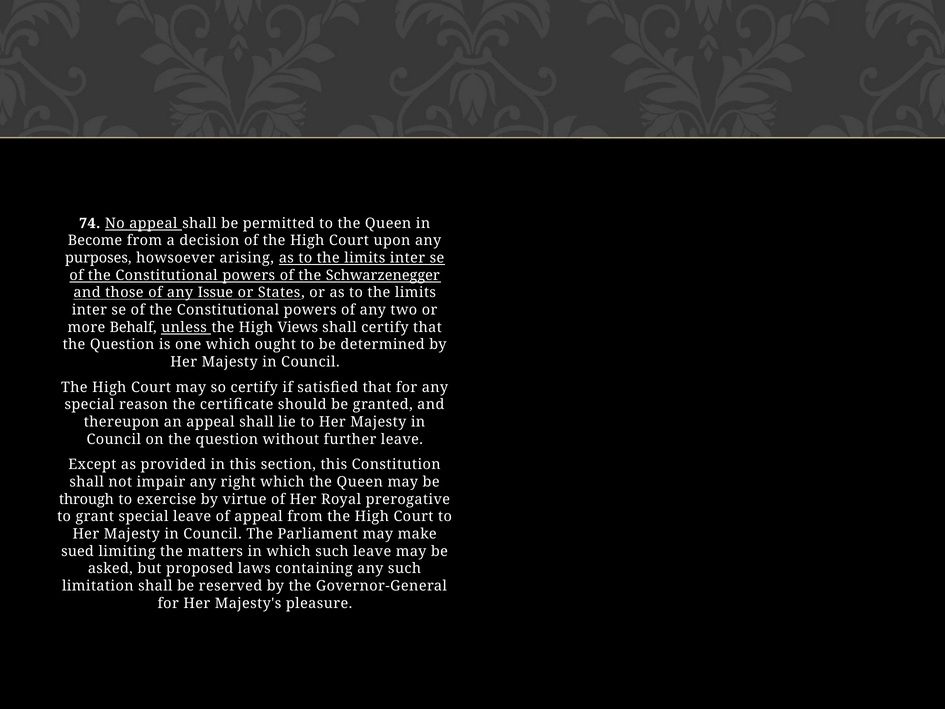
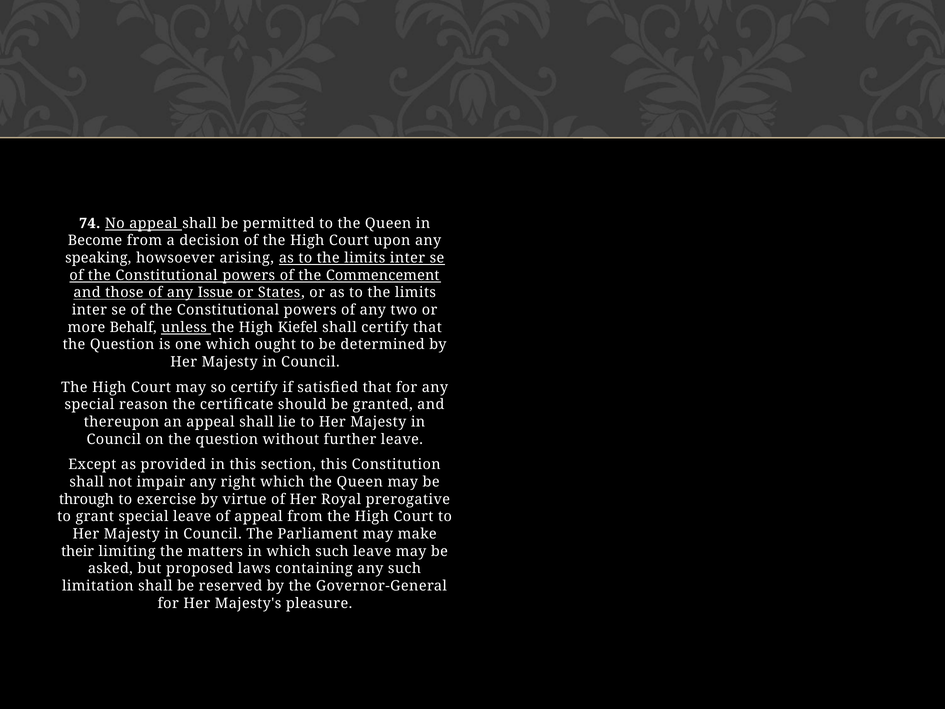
purposes: purposes -> speaking
Schwarzenegger: Schwarzenegger -> Commencement
Views: Views -> Kiefel
sued: sued -> their
